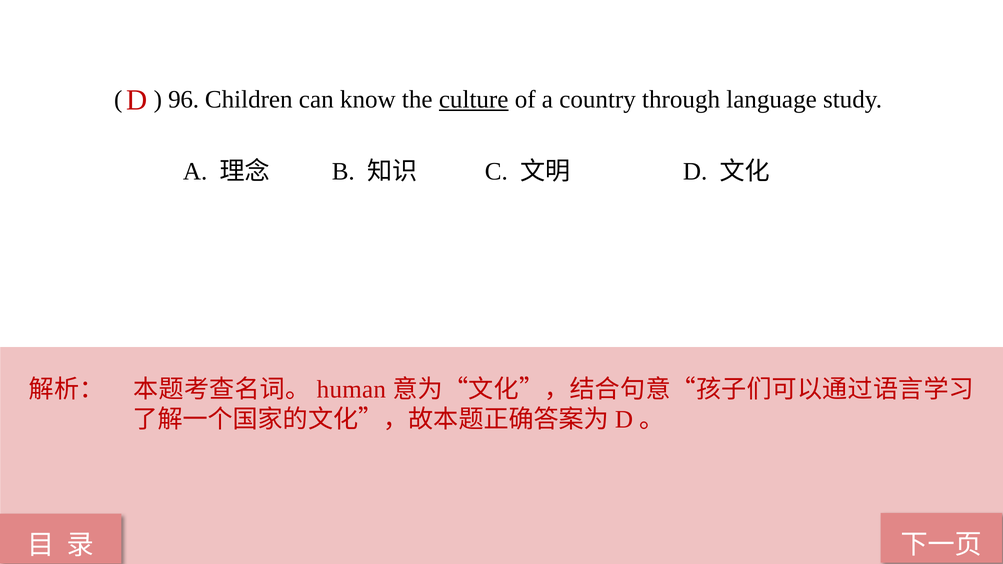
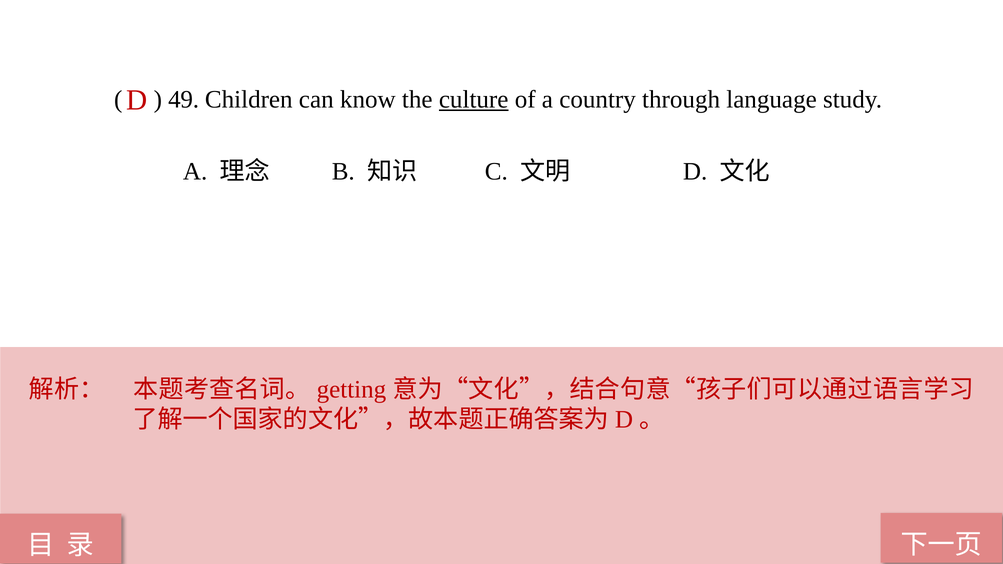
96: 96 -> 49
human: human -> getting
